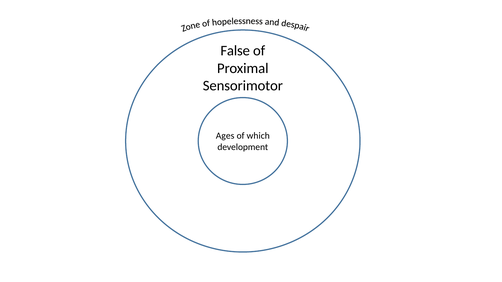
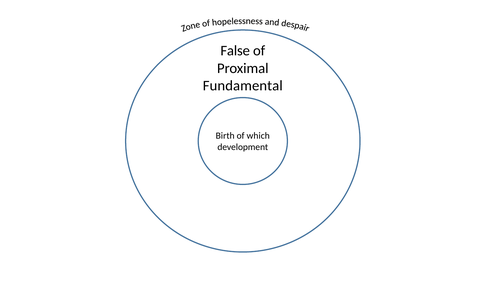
Sensorimotor: Sensorimotor -> Fundamental
Ages: Ages -> Birth
